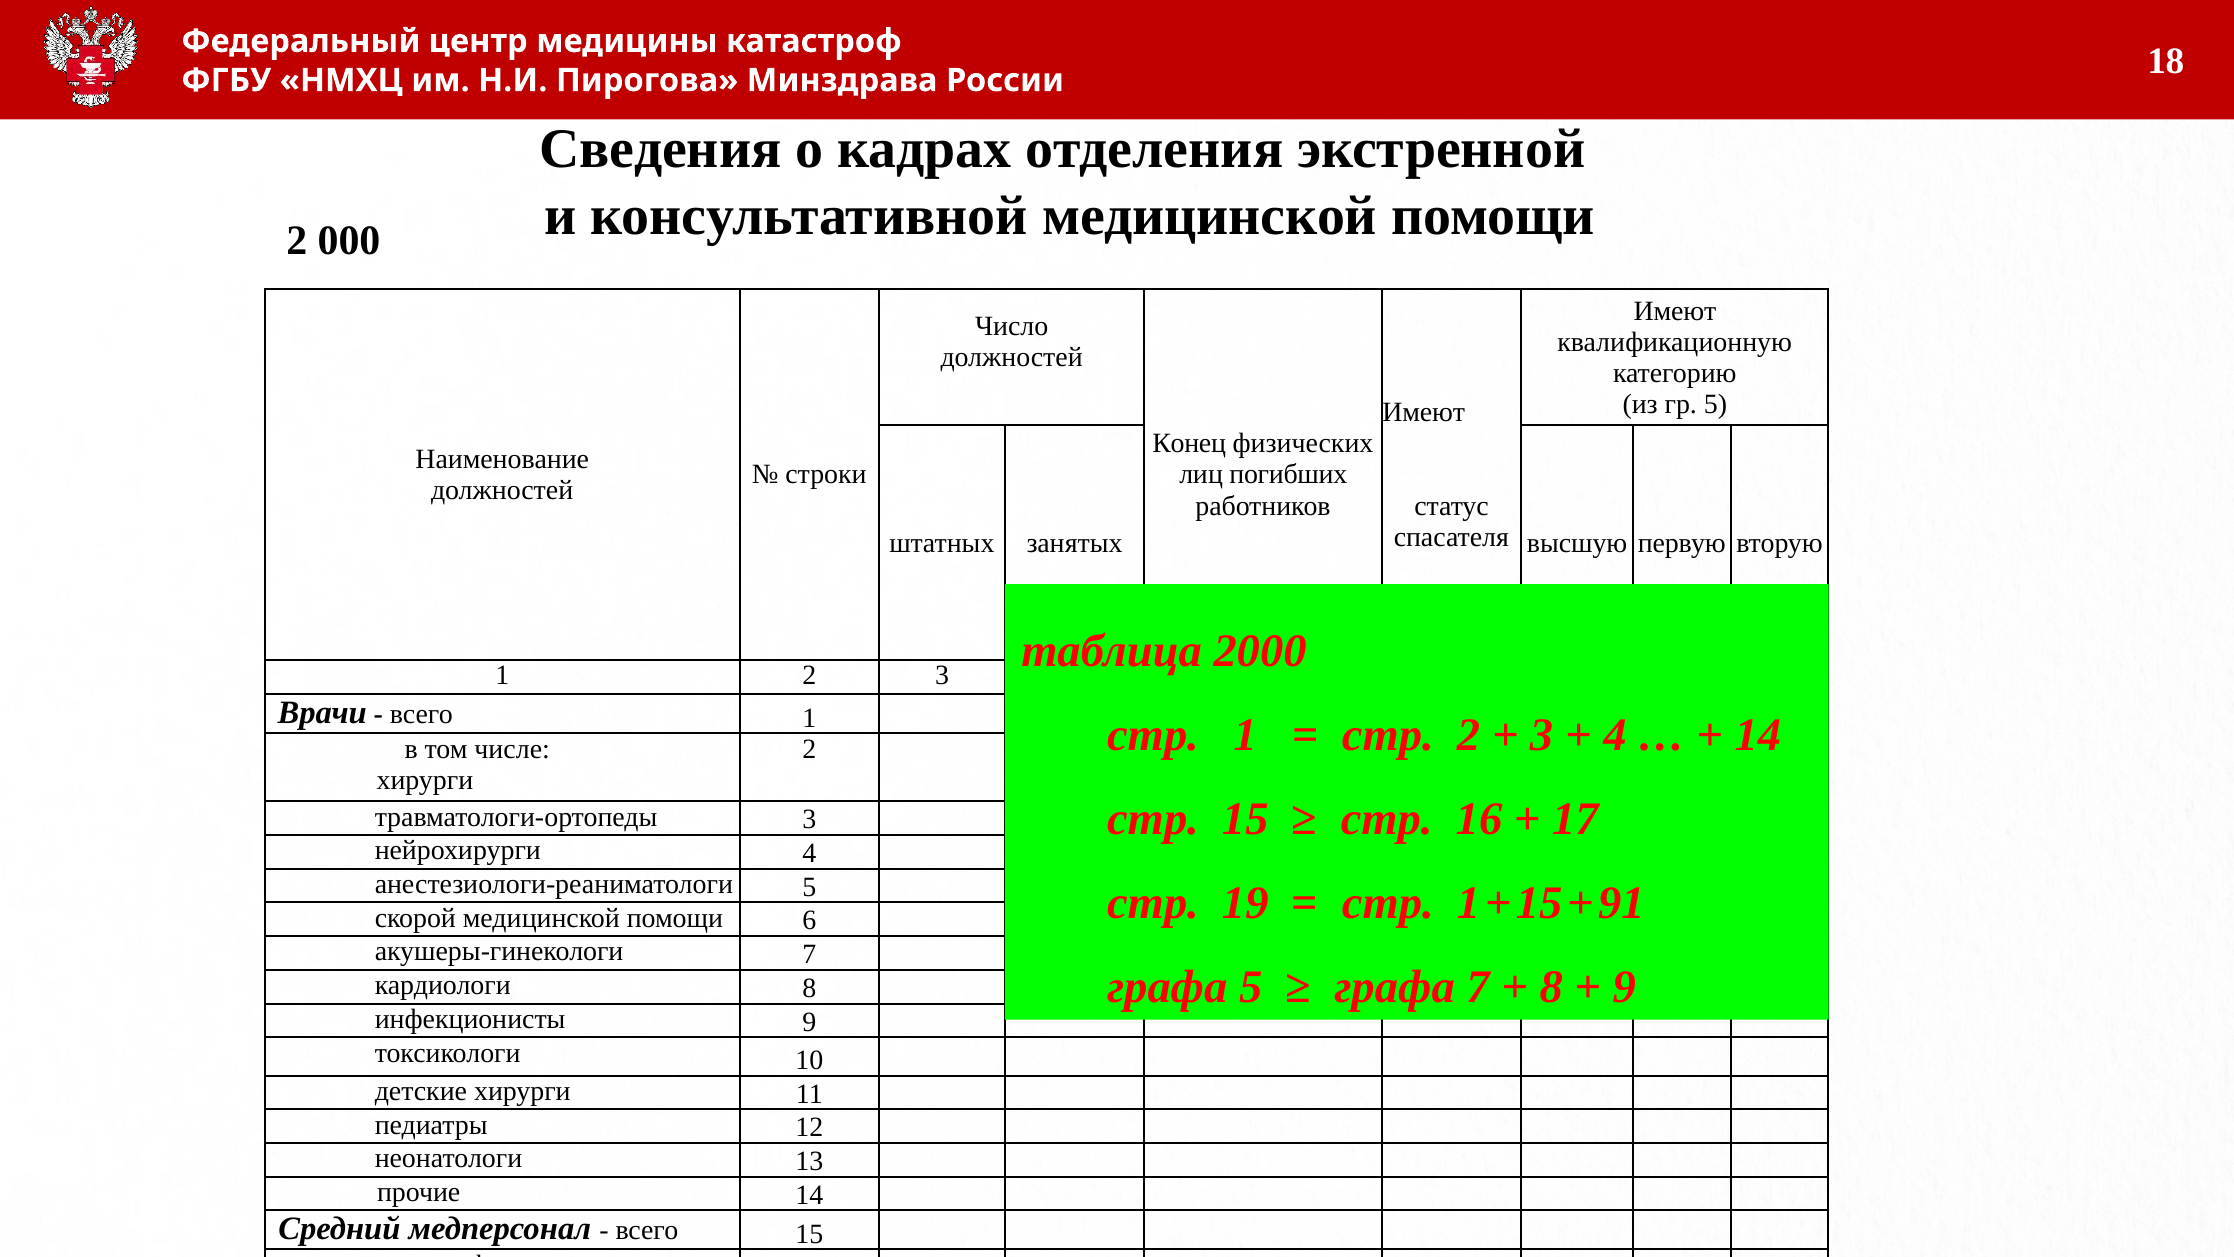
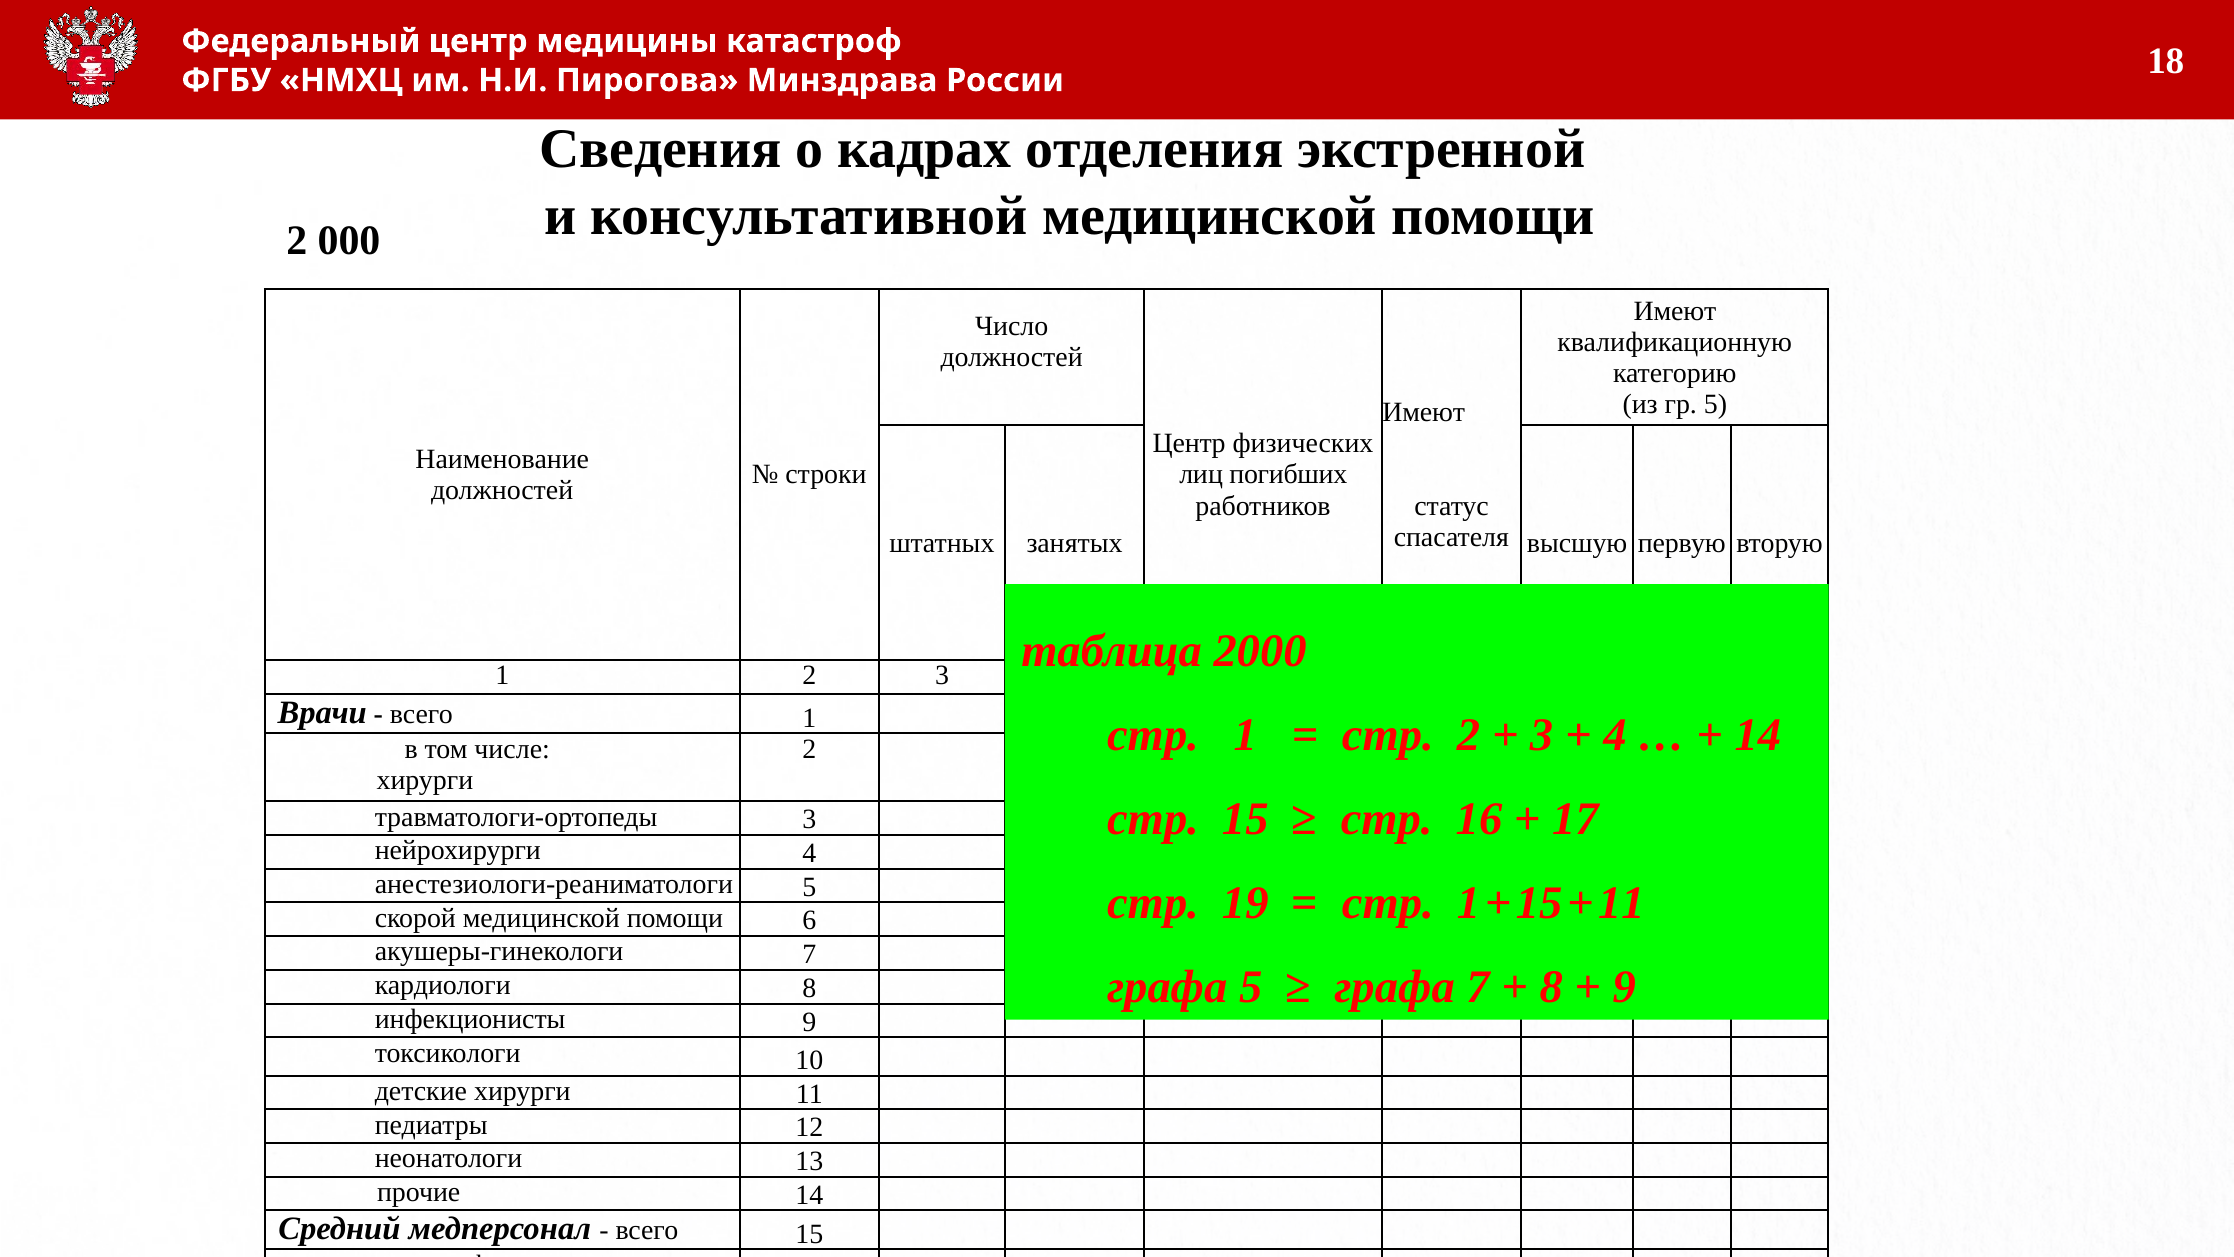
Конец at (1189, 444): Конец -> Центр
91 at (1621, 903): 91 -> 11
